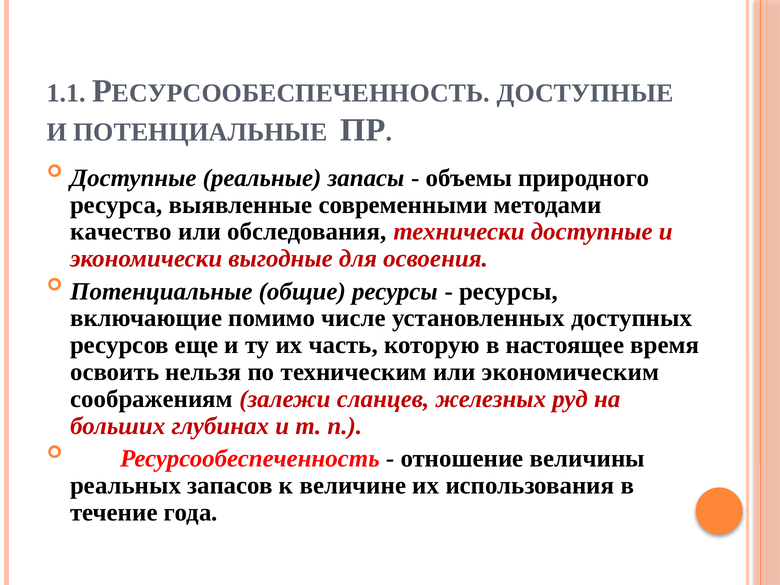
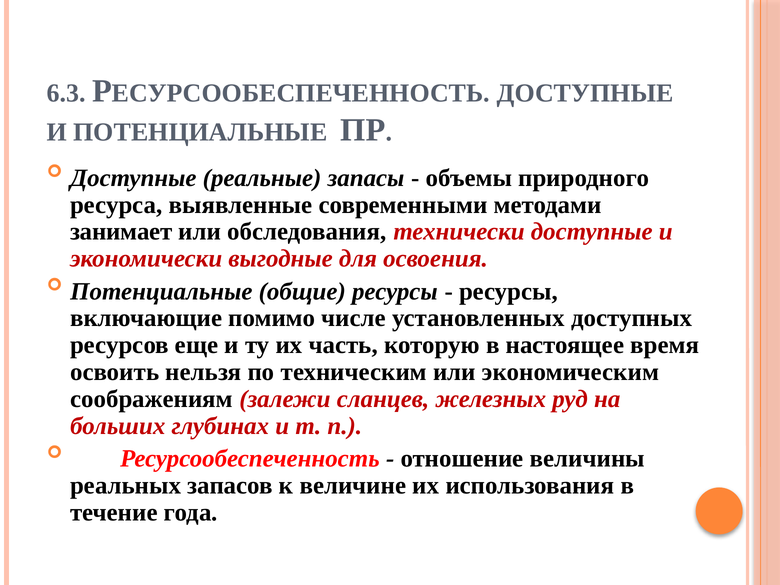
1.1: 1.1 -> 6.3
качество: качество -> занимает
